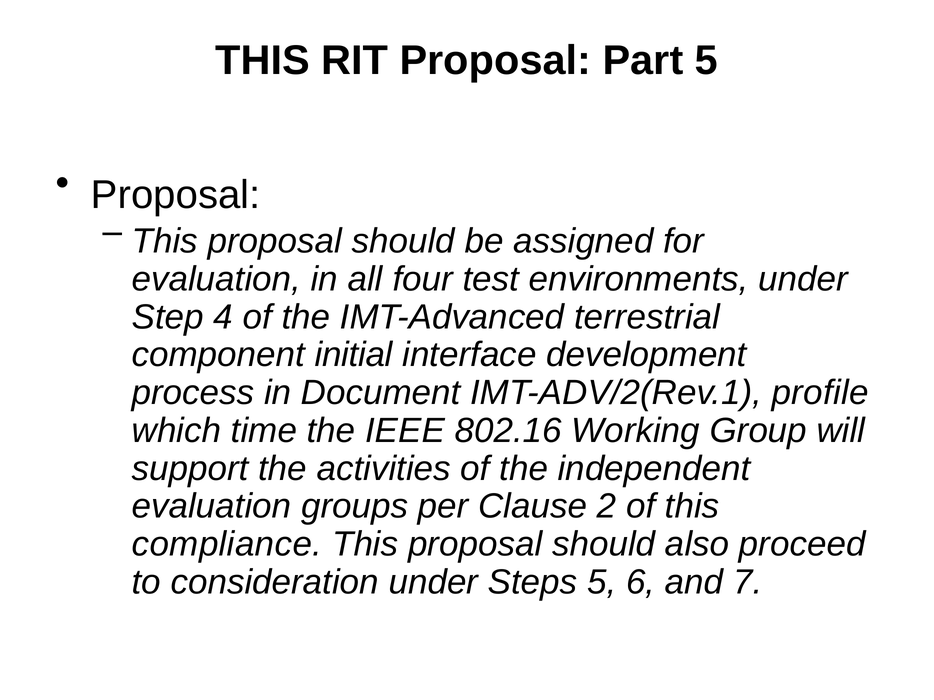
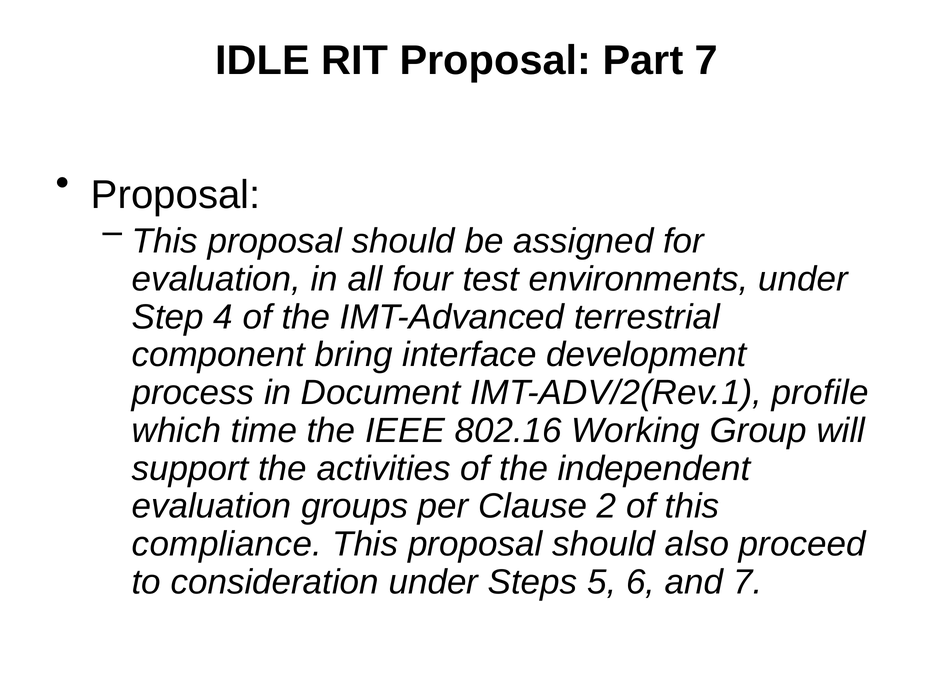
THIS at (262, 60): THIS -> IDLE
Part 5: 5 -> 7
initial: initial -> bring
